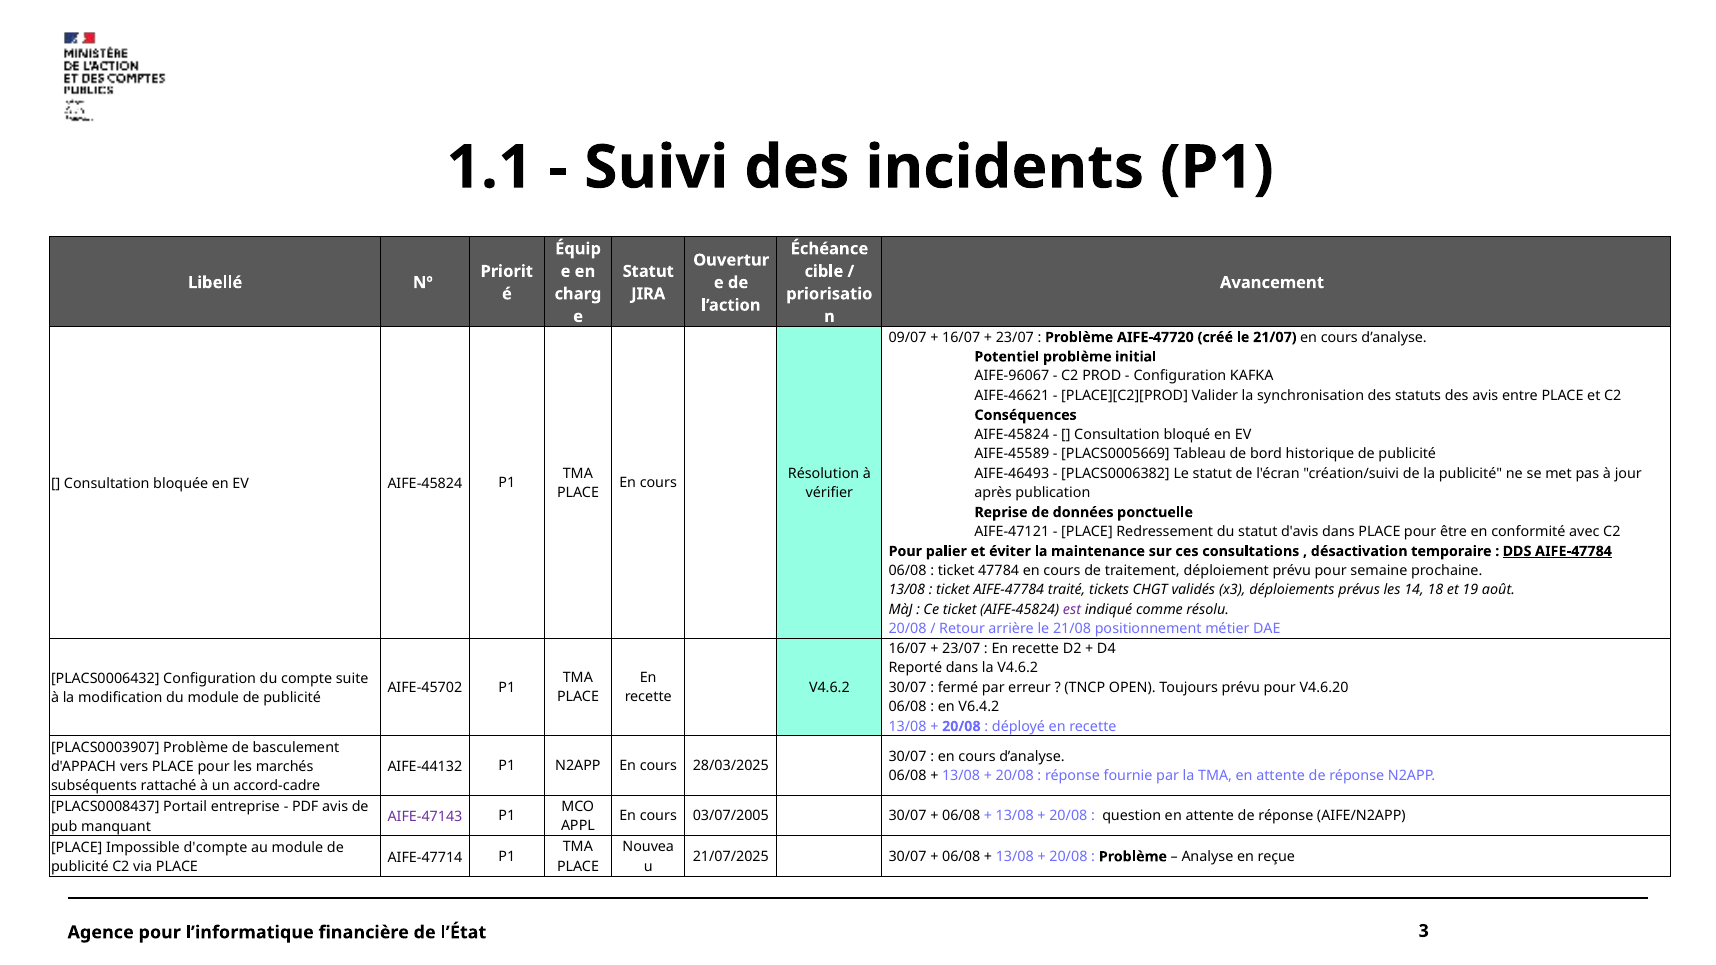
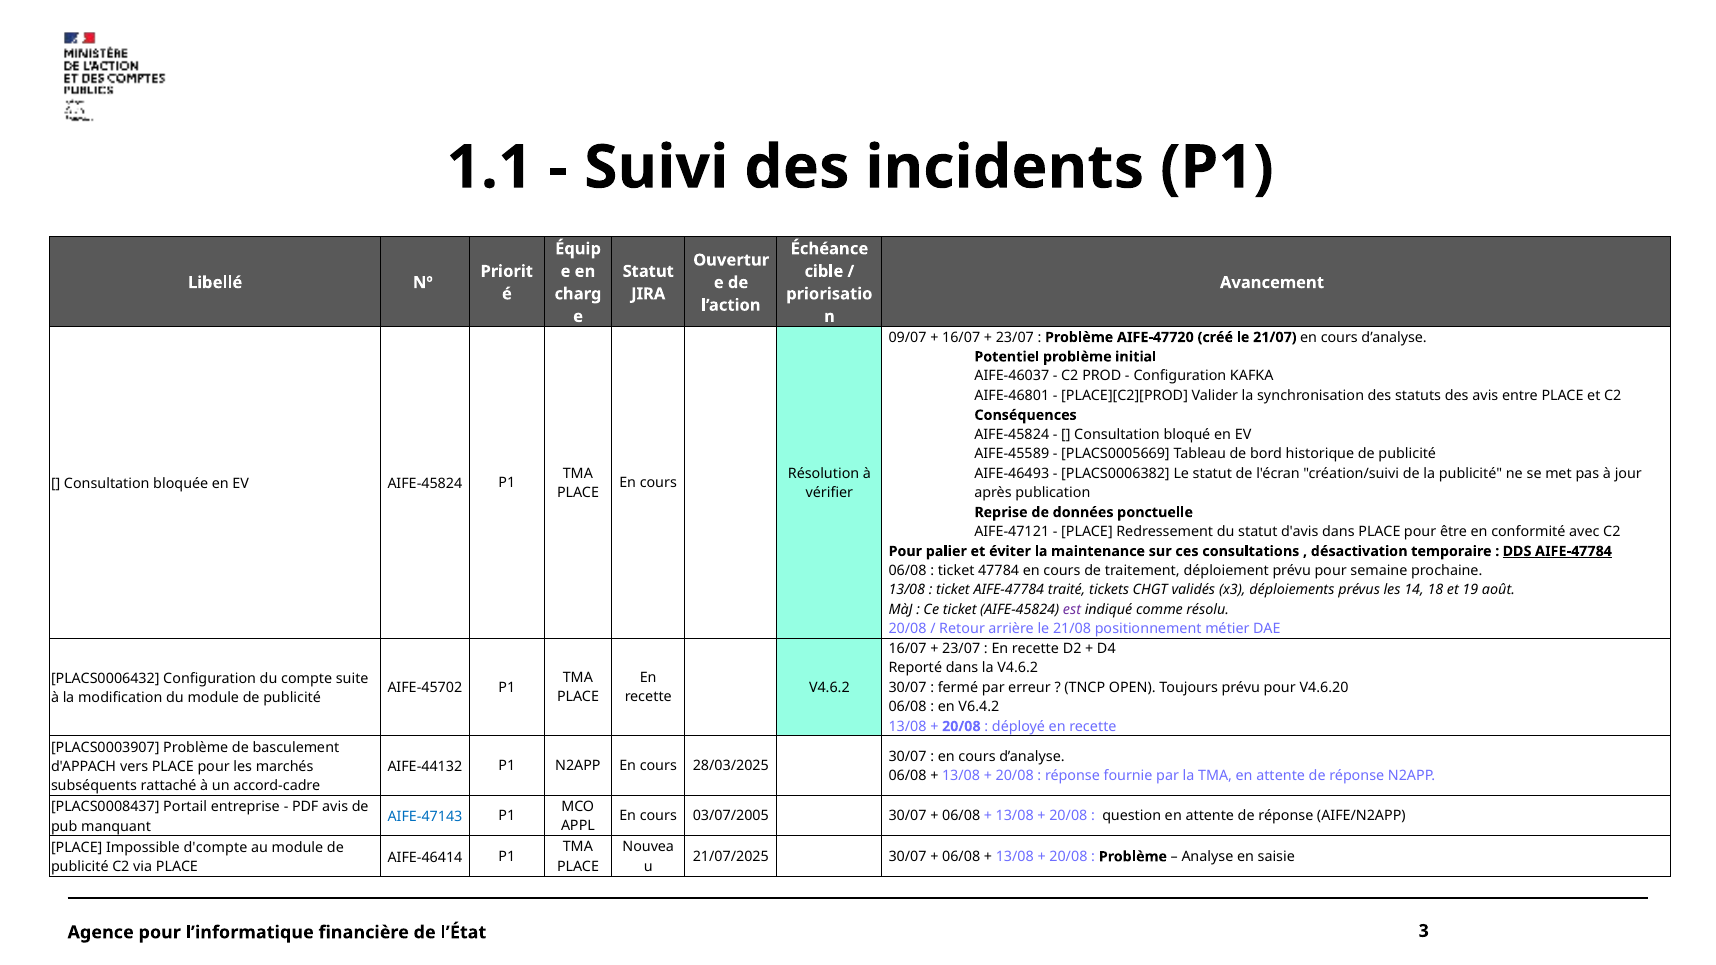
AIFE-96067: AIFE-96067 -> AIFE-46037
AIFE-46621: AIFE-46621 -> AIFE-46801
AIFE-47143 colour: purple -> blue
reçue: reçue -> saisie
AIFE-47714: AIFE-47714 -> AIFE-46414
